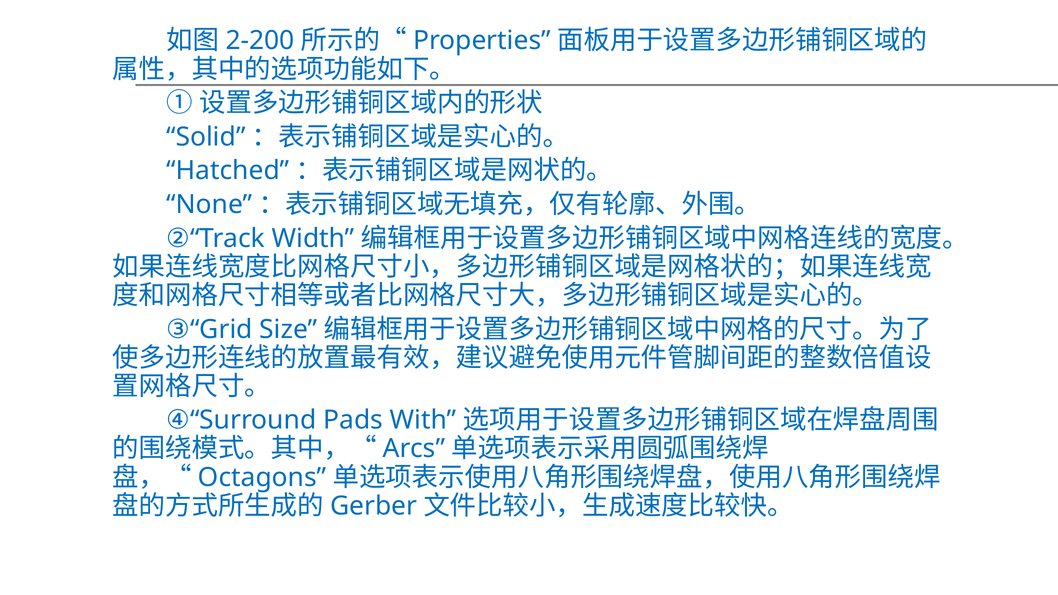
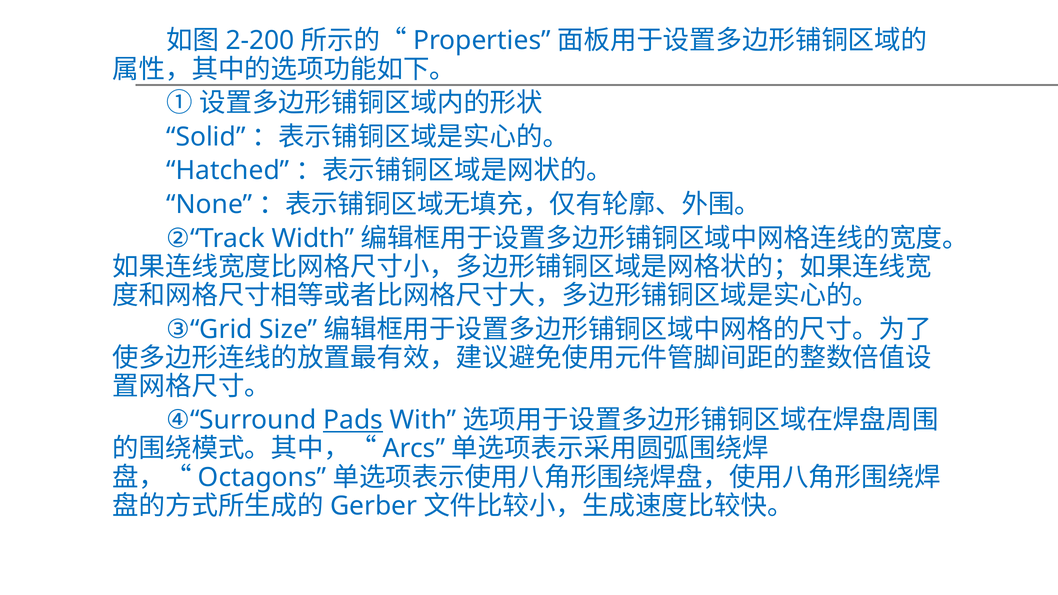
Pads underline: none -> present
